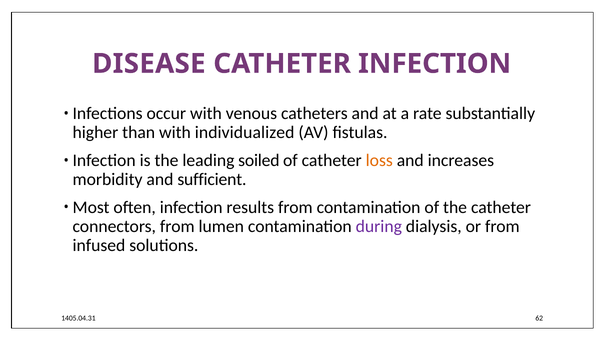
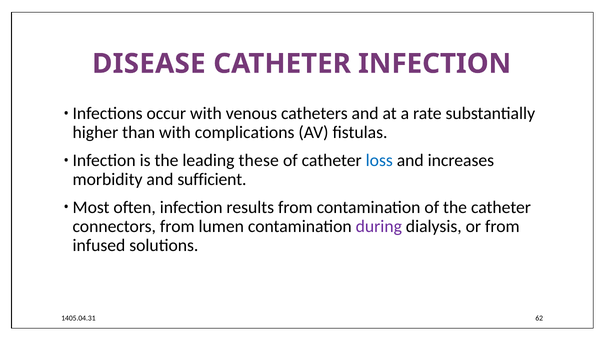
individualized: individualized -> complications
soiled: soiled -> these
loss colour: orange -> blue
